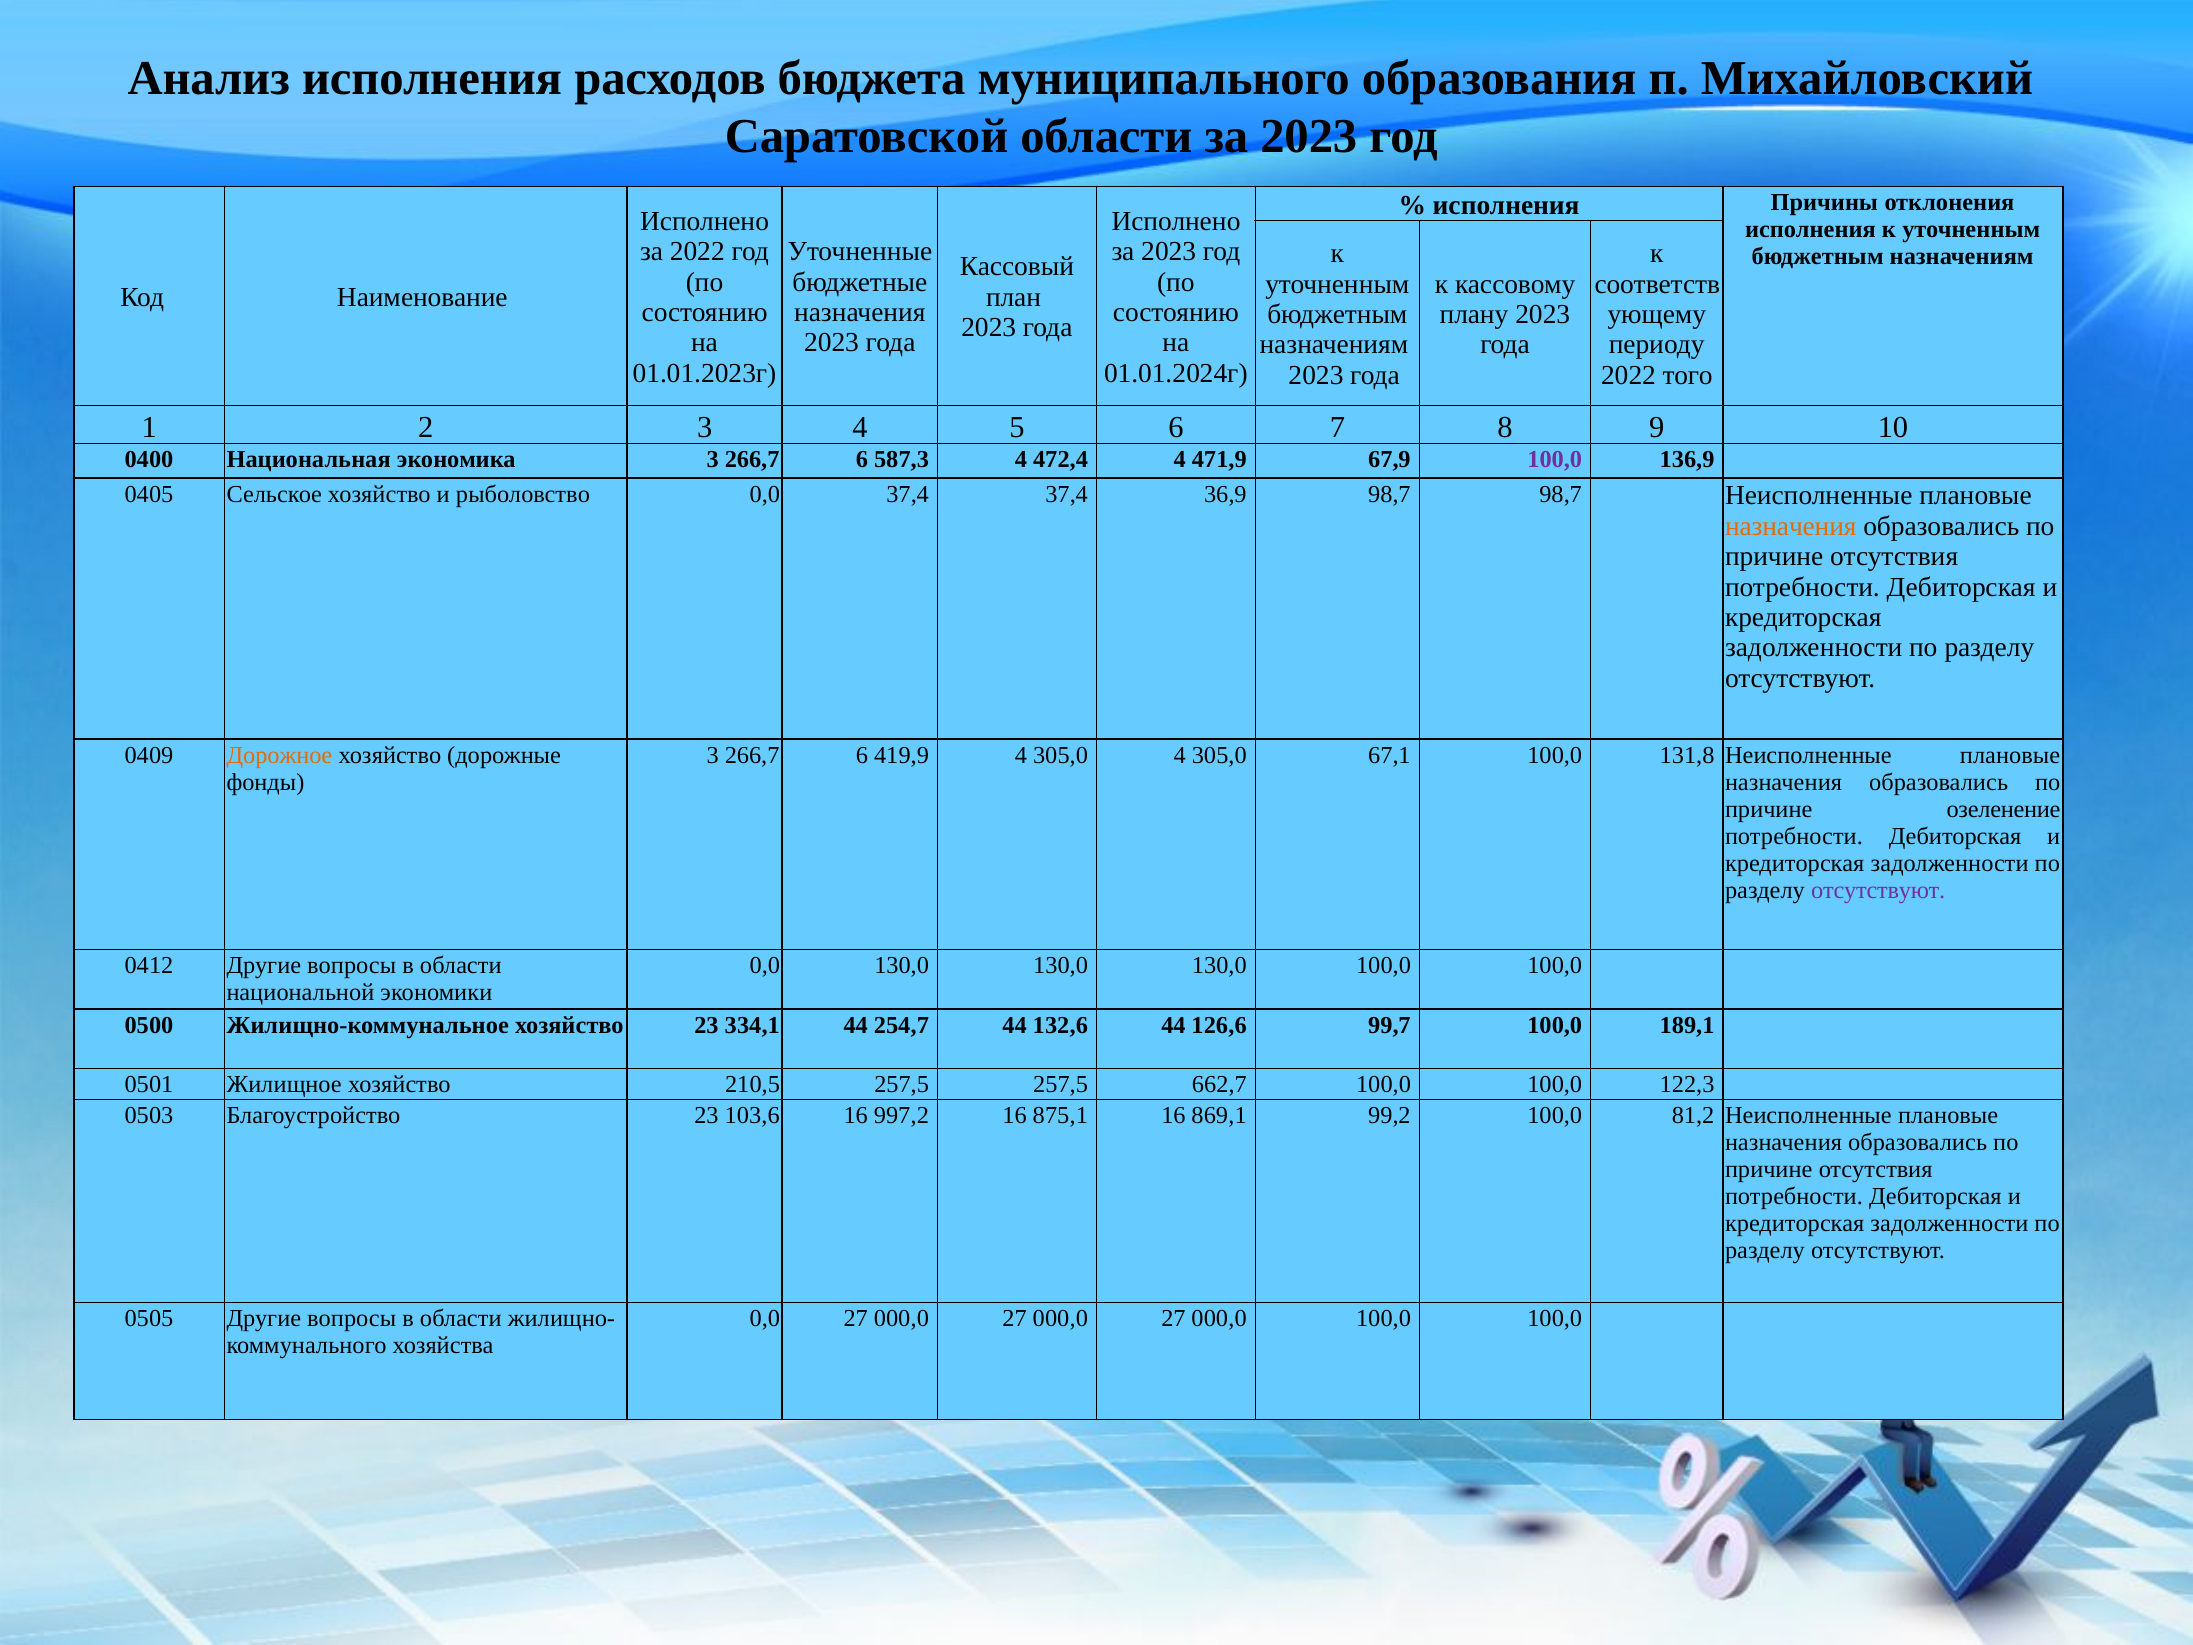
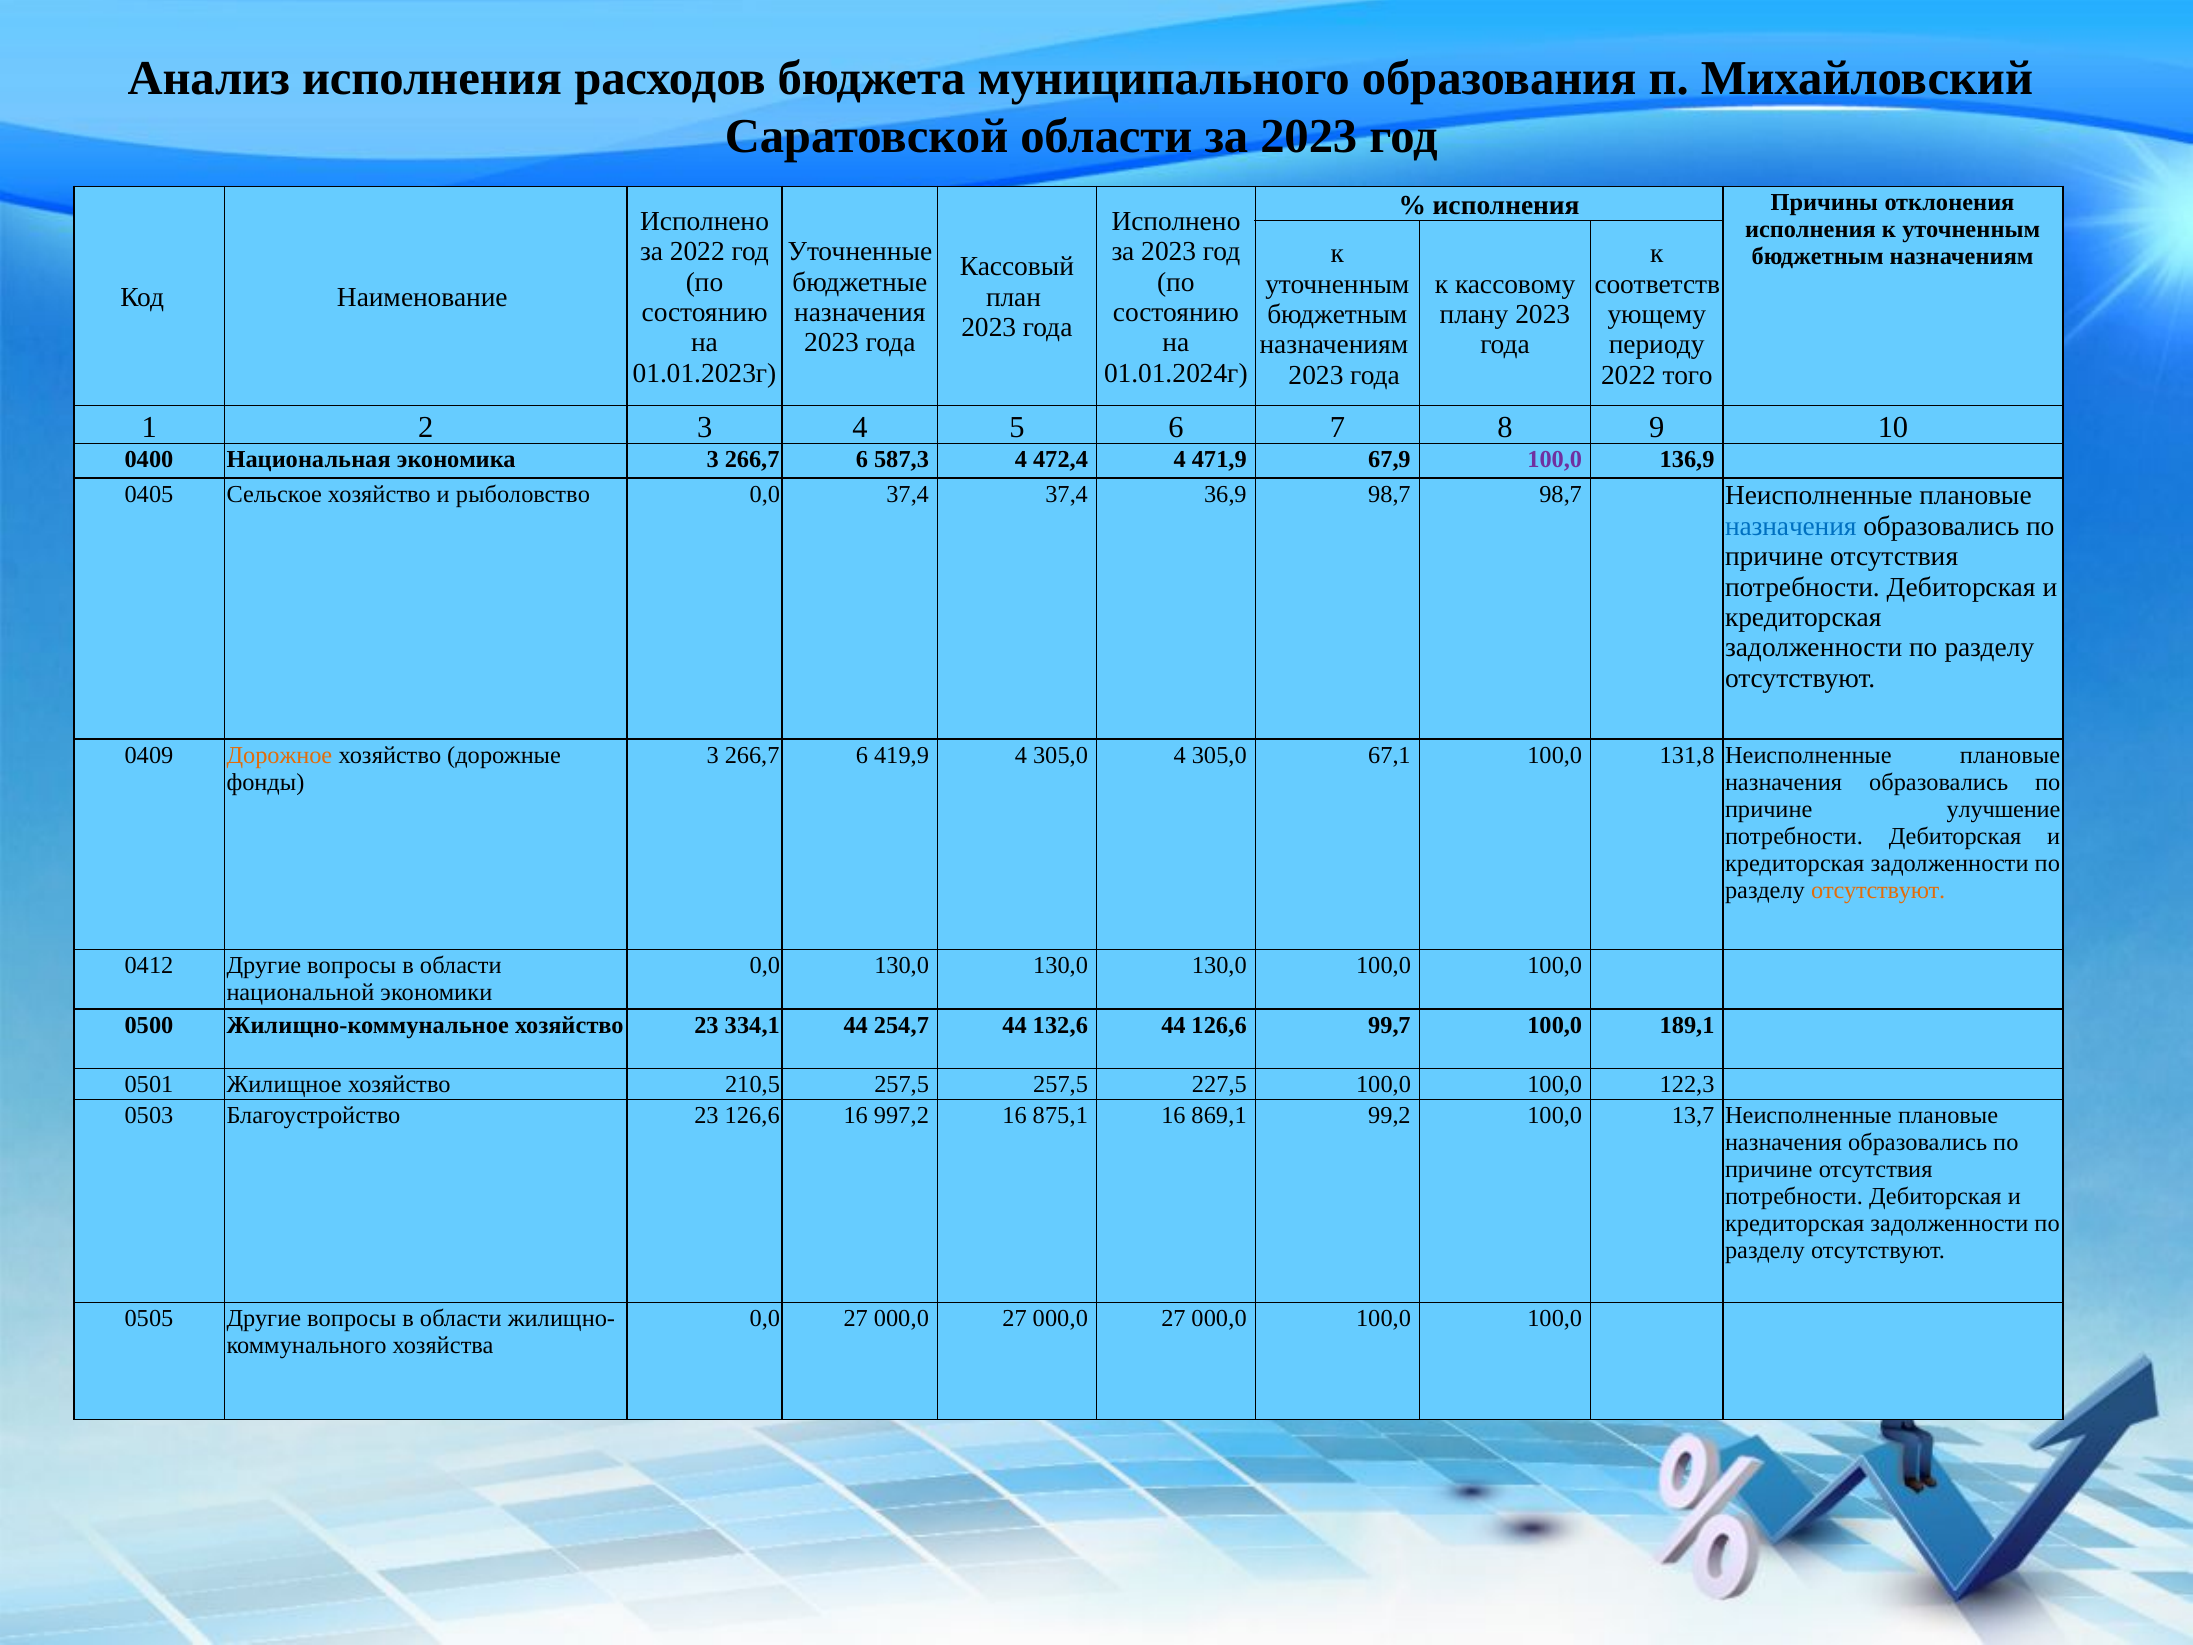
назначения at (1791, 526) colour: orange -> blue
озеленение: озеленение -> улучшение
отсутствуют at (1878, 890) colour: purple -> orange
662,7: 662,7 -> 227,5
23 103,6: 103,6 -> 126,6
81,2: 81,2 -> 13,7
